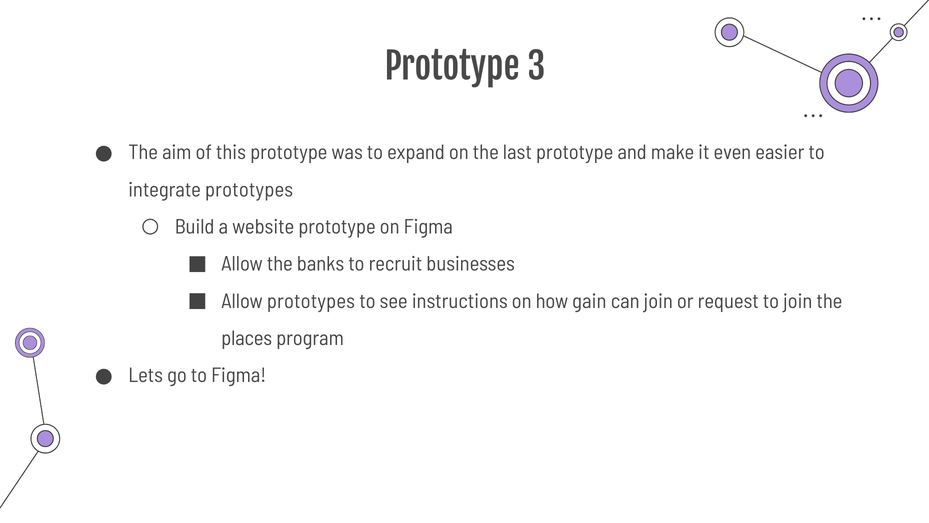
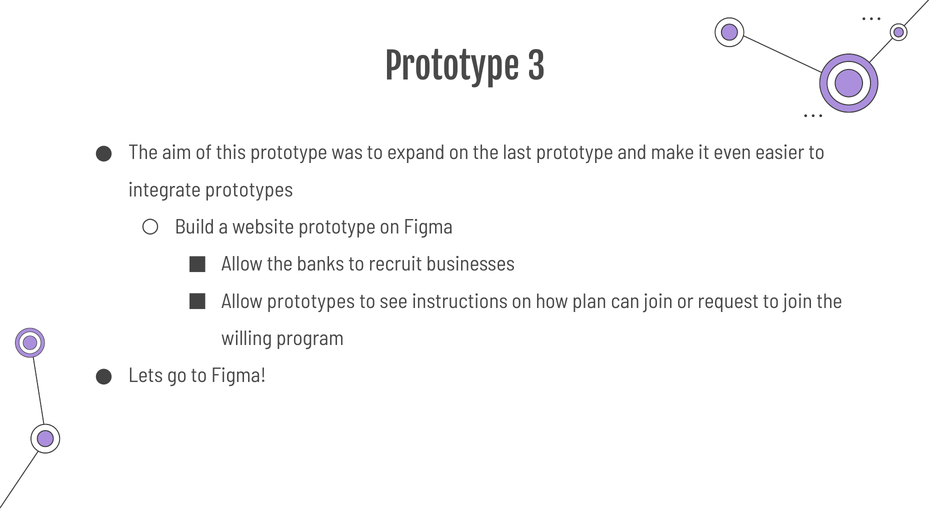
gain: gain -> plan
places: places -> willing
